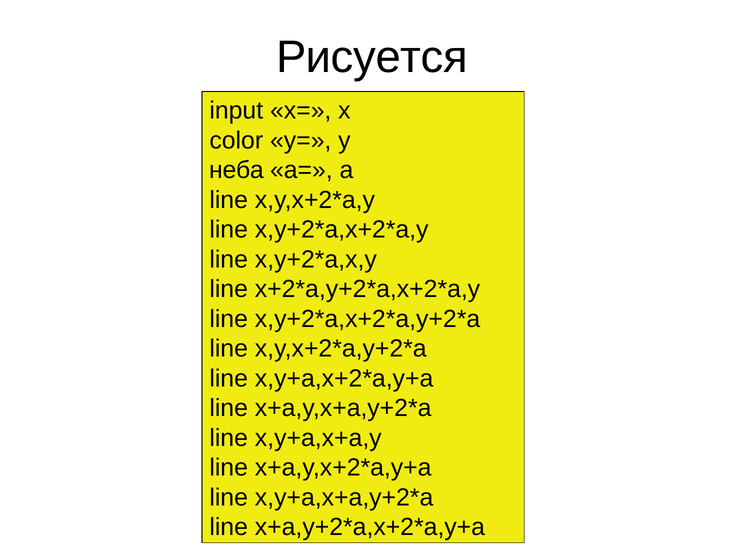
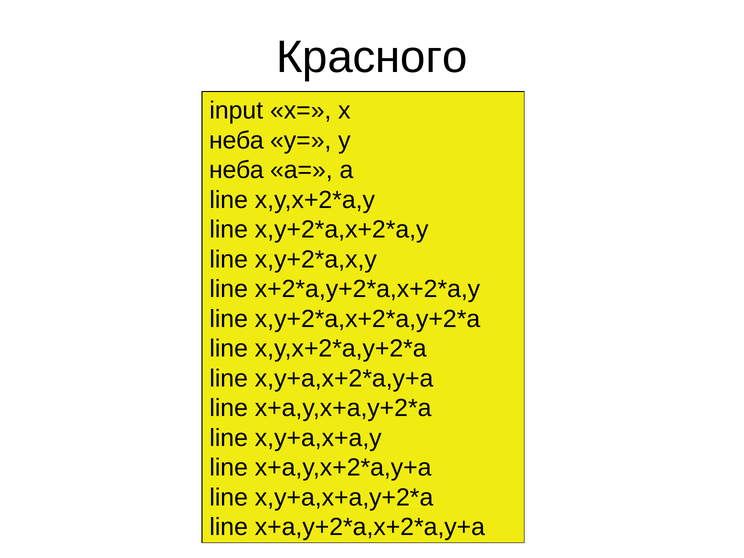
Рисуется: Рисуется -> Красного
color at (236, 140): color -> неба
